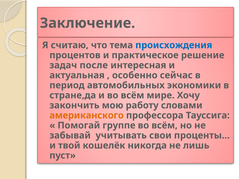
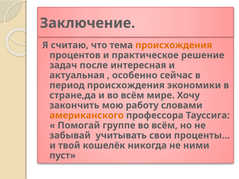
происхождения at (174, 45) colour: blue -> orange
период автомобильных: автомобильных -> происхождения
лишь: лишь -> ними
